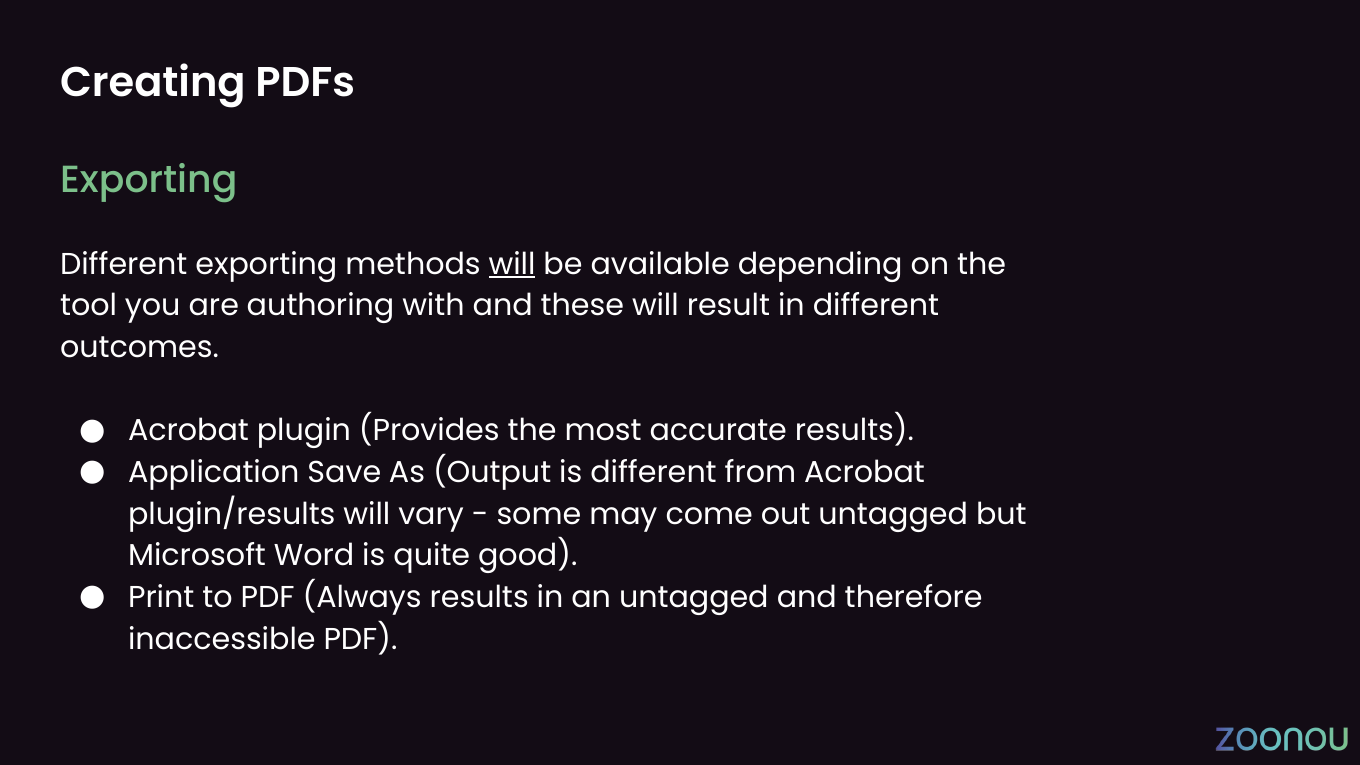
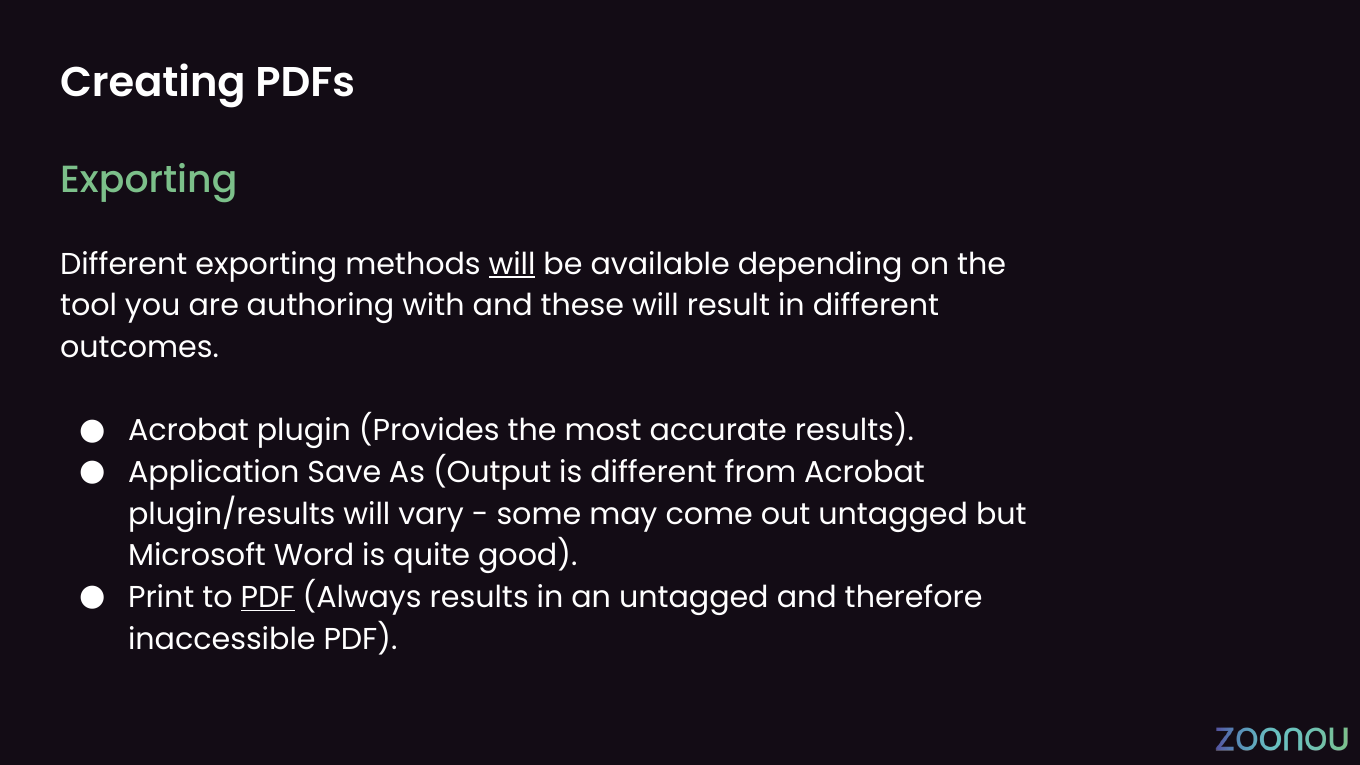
PDF at (268, 597) underline: none -> present
